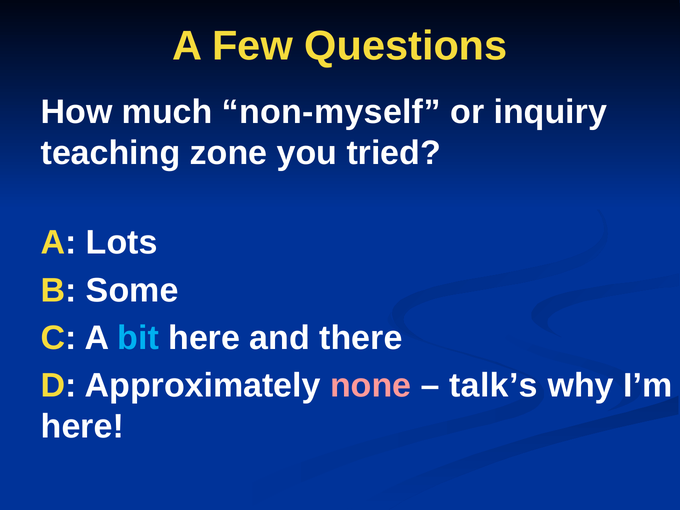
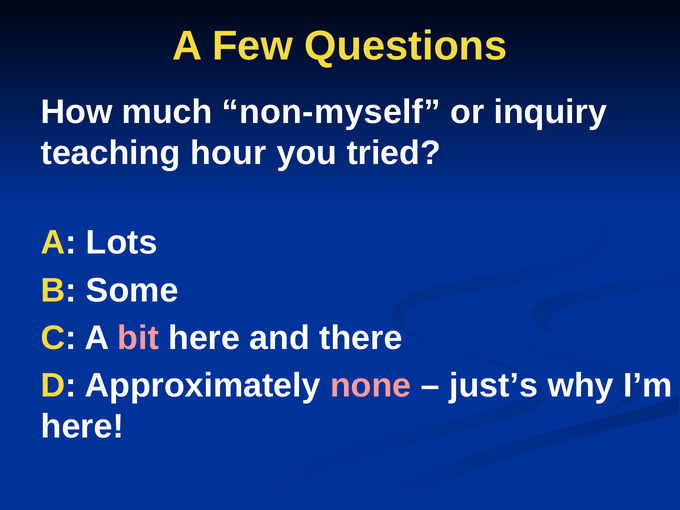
zone: zone -> hour
bit colour: light blue -> pink
talk’s: talk’s -> just’s
